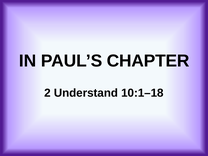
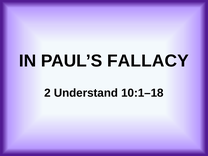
CHAPTER: CHAPTER -> FALLACY
